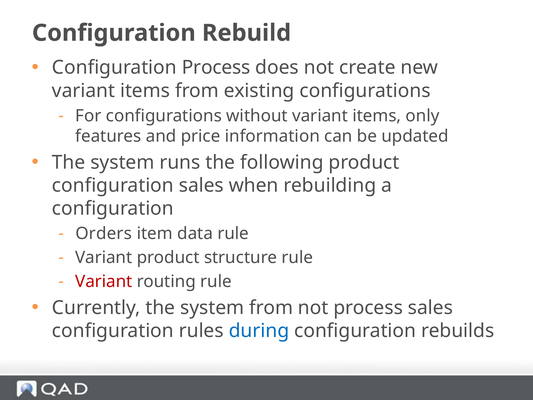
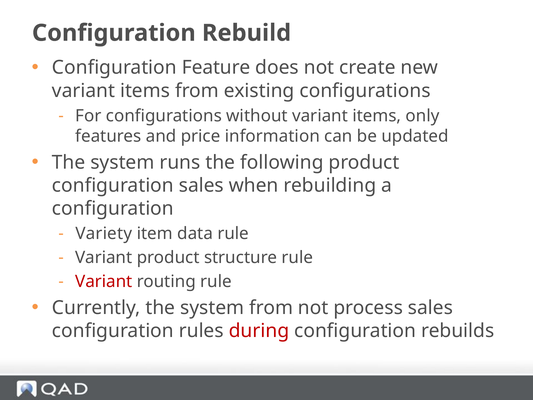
Configuration Process: Process -> Feature
Orders: Orders -> Variety
during colour: blue -> red
